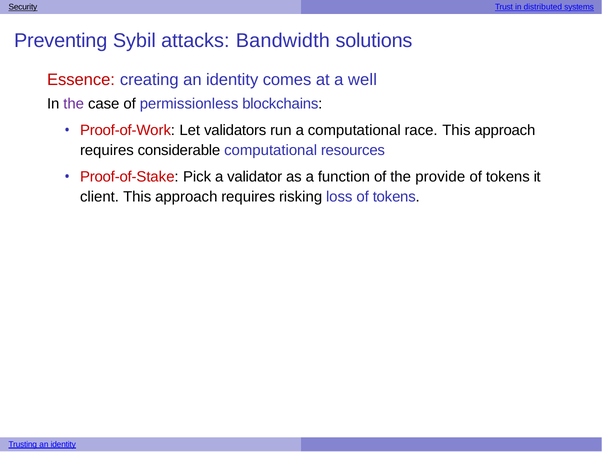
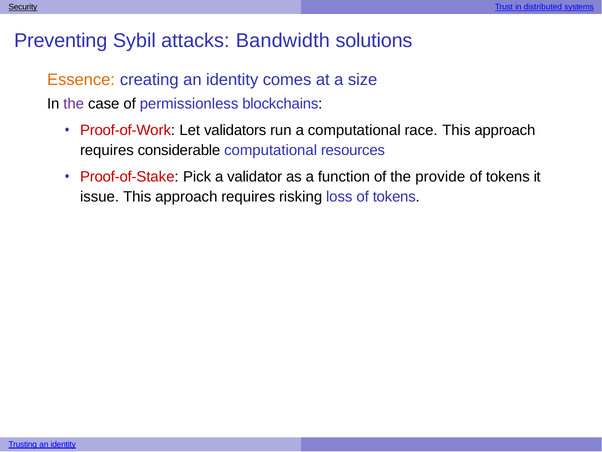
Essence colour: red -> orange
well: well -> size
client: client -> issue
